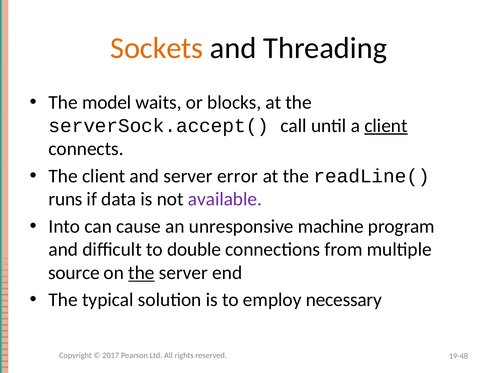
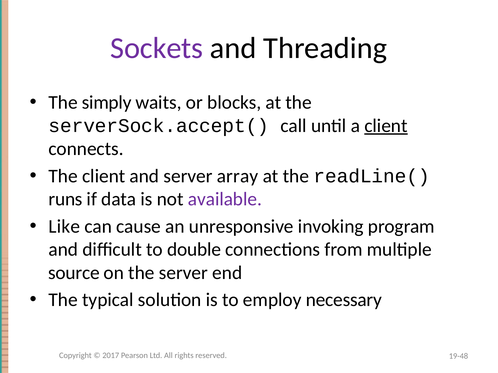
Sockets colour: orange -> purple
model: model -> simply
error: error -> array
Into: Into -> Like
machine: machine -> invoking
the at (141, 273) underline: present -> none
